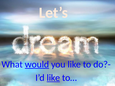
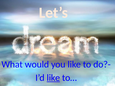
would underline: present -> none
